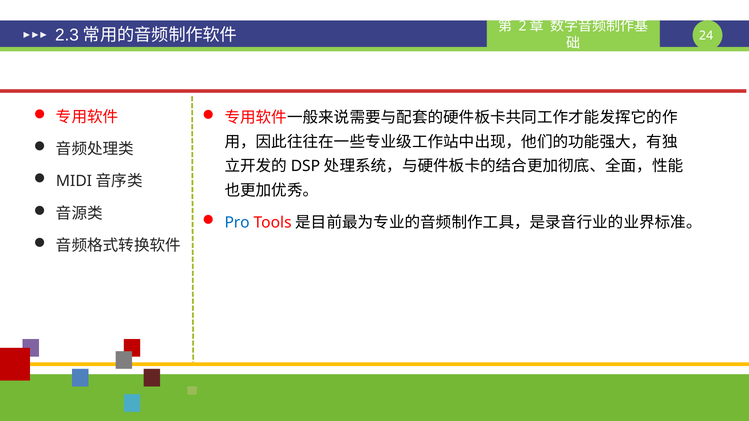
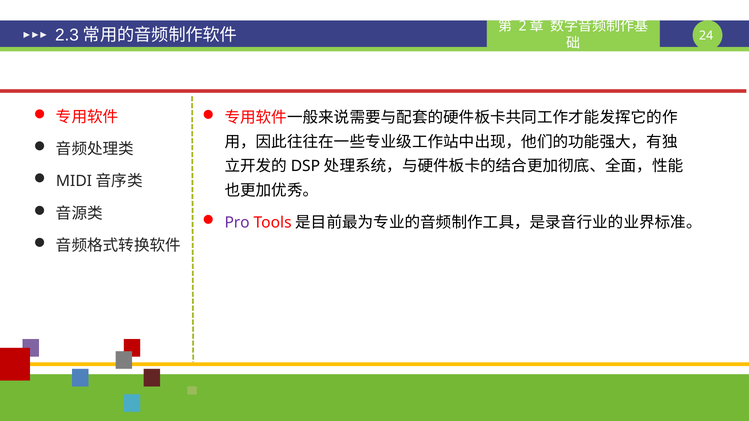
Pro colour: blue -> purple
